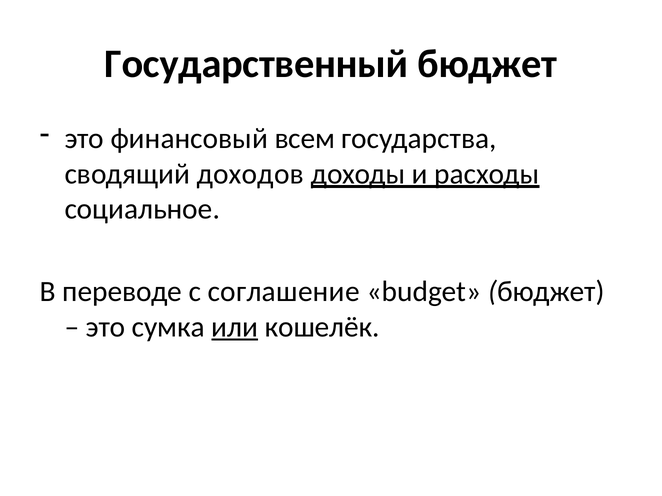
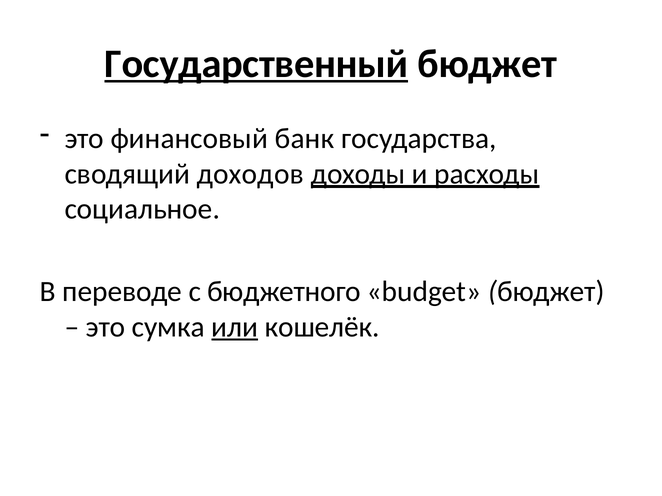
Государственный underline: none -> present
всем: всем -> банк
соглашение: соглашение -> бюджетного
